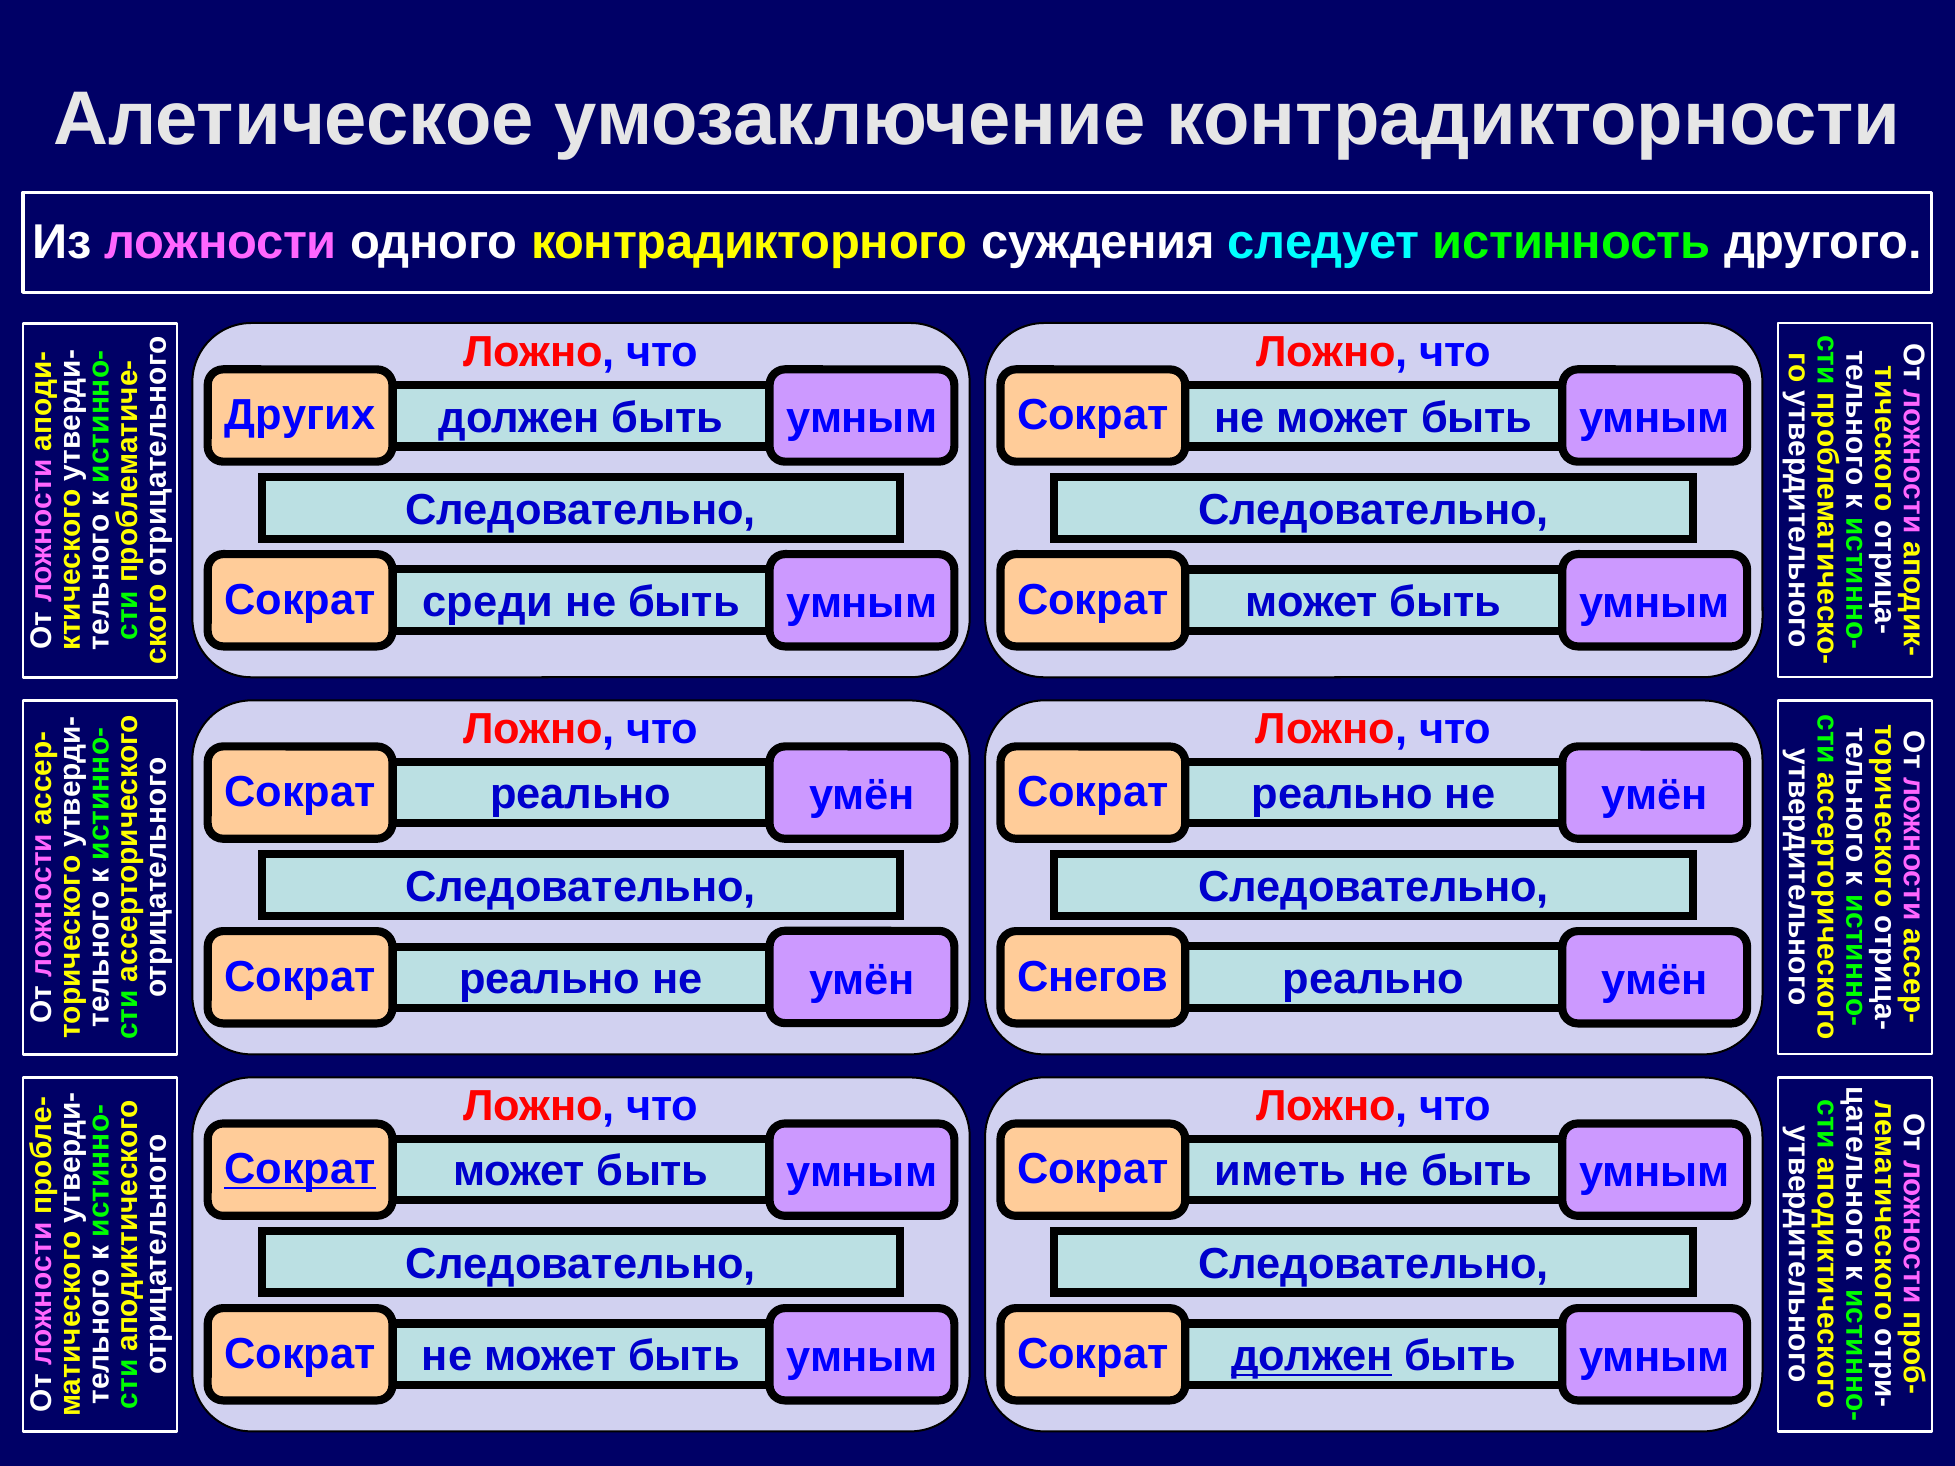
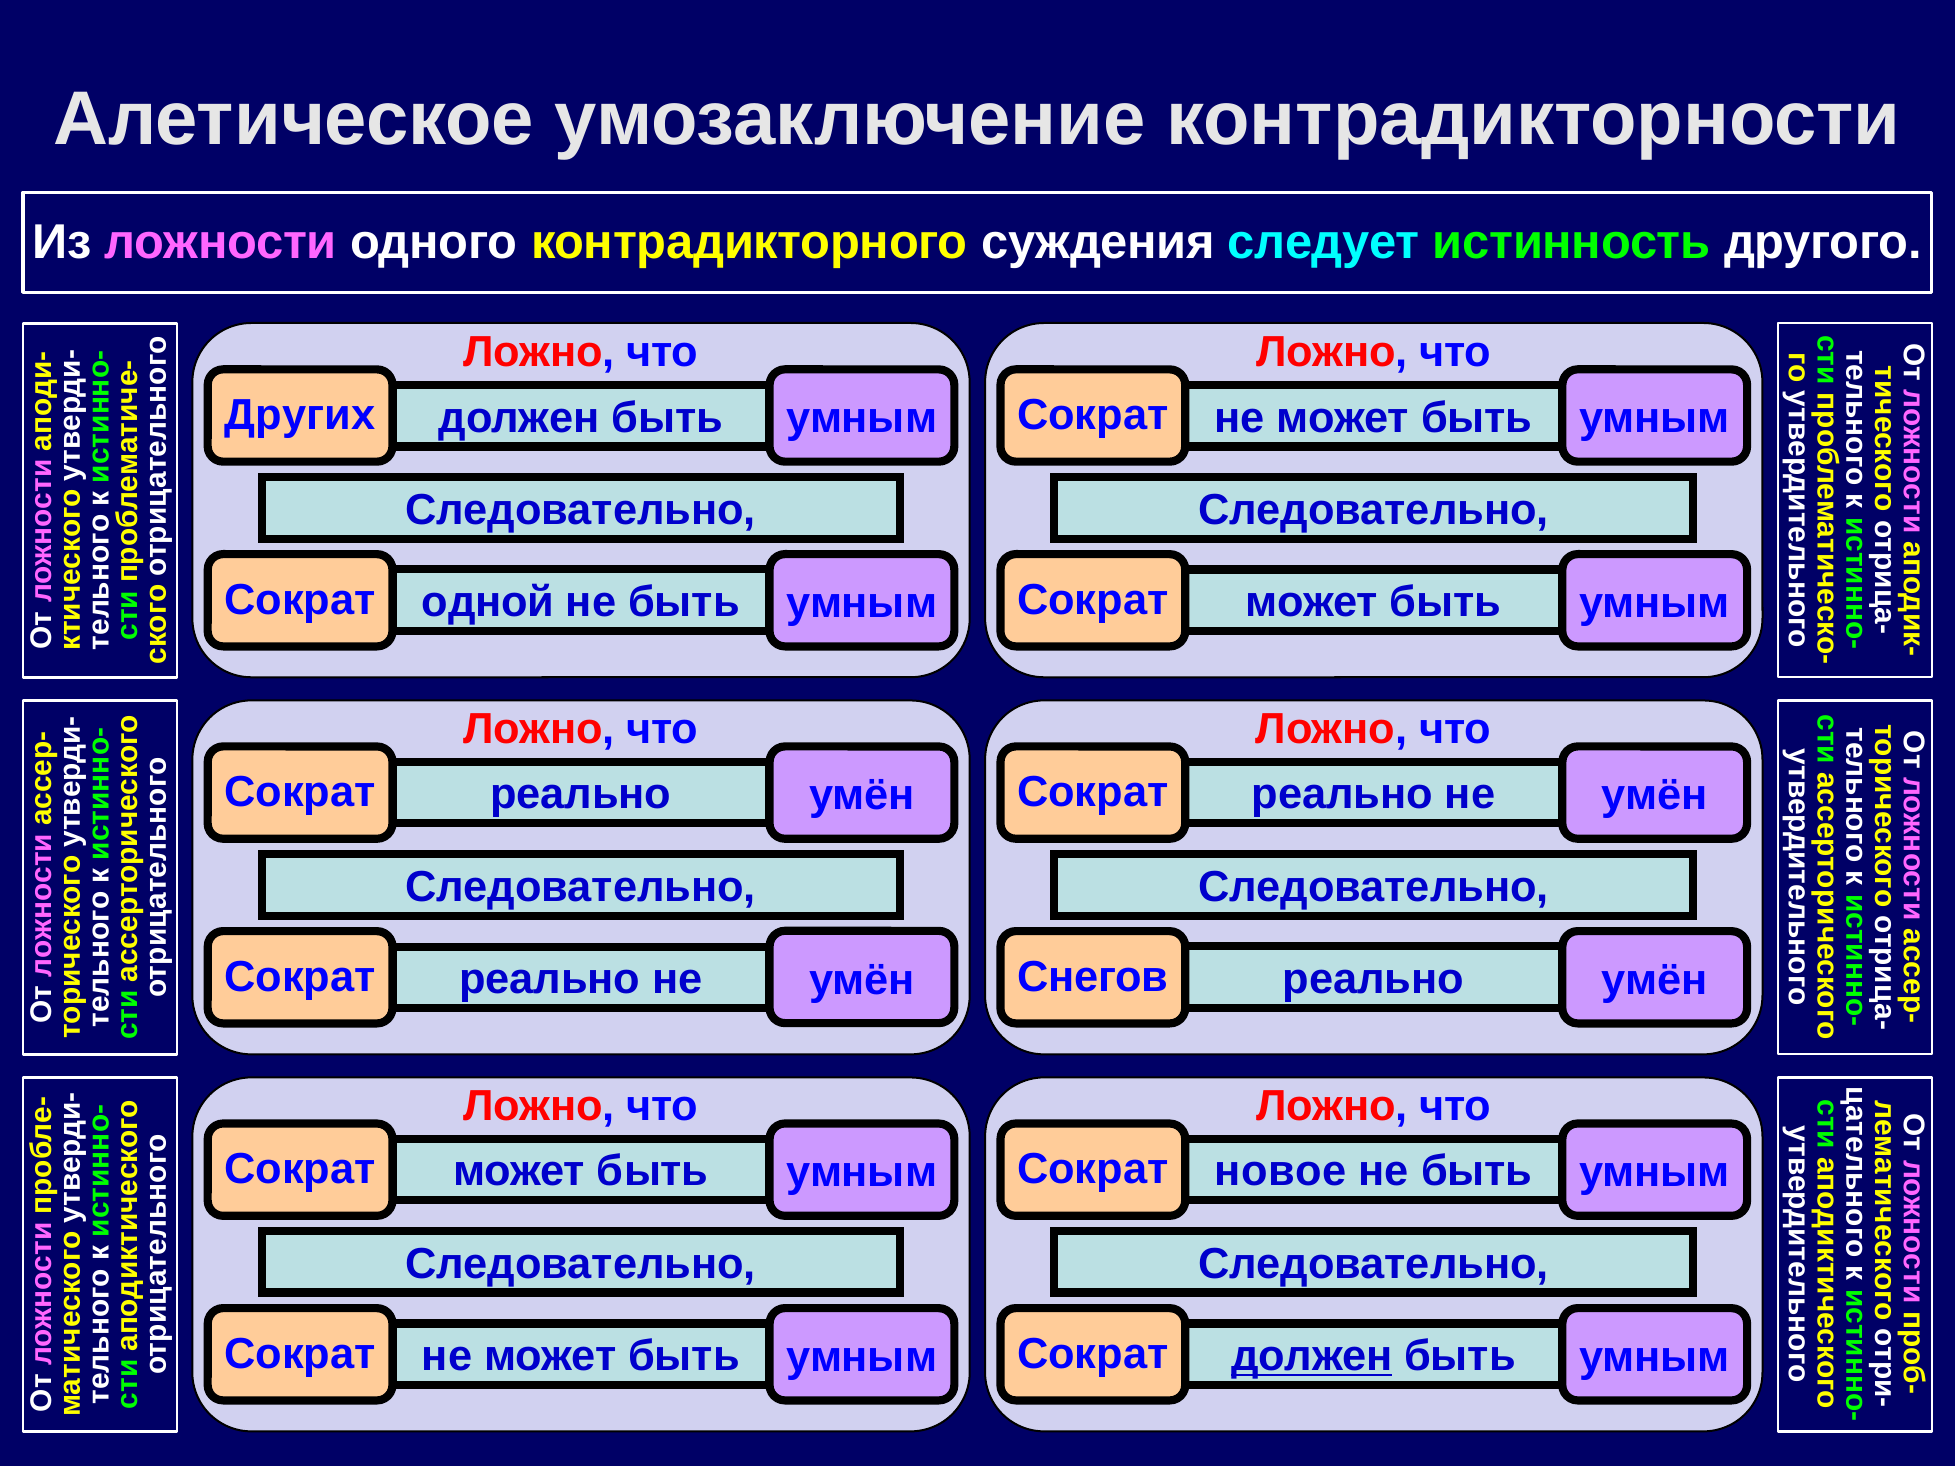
среди: среди -> одной
Сократ at (300, 1170) underline: present -> none
иметь: иметь -> новое
